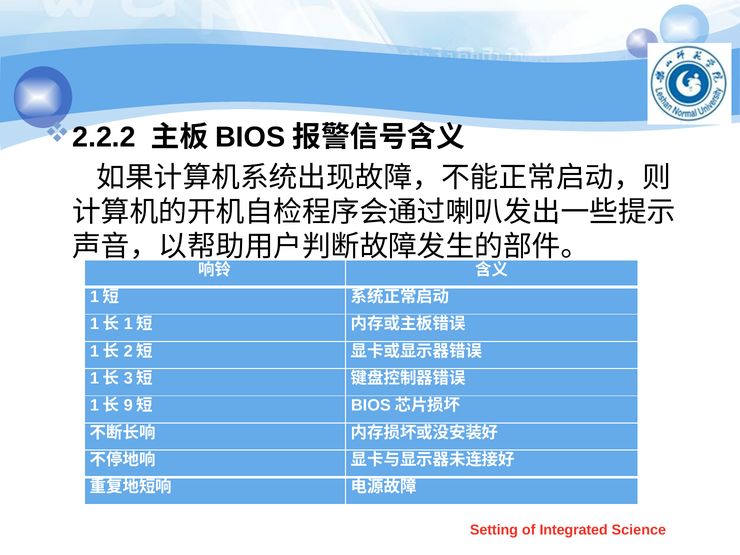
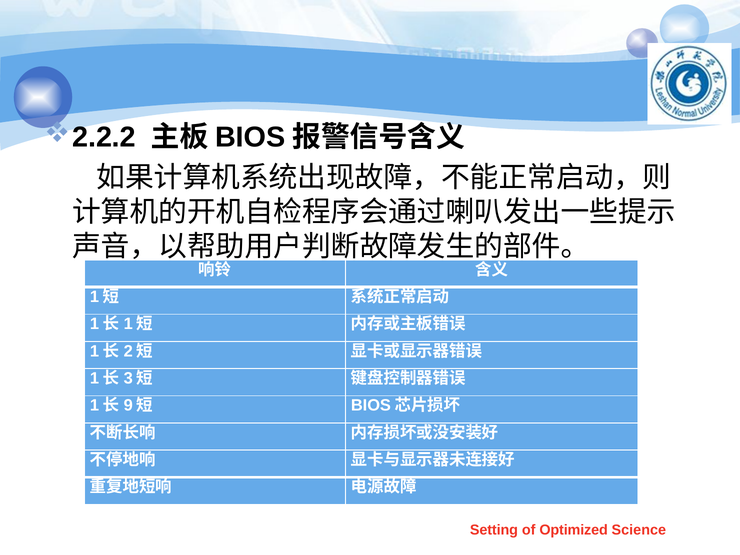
Integrated: Integrated -> Optimized
